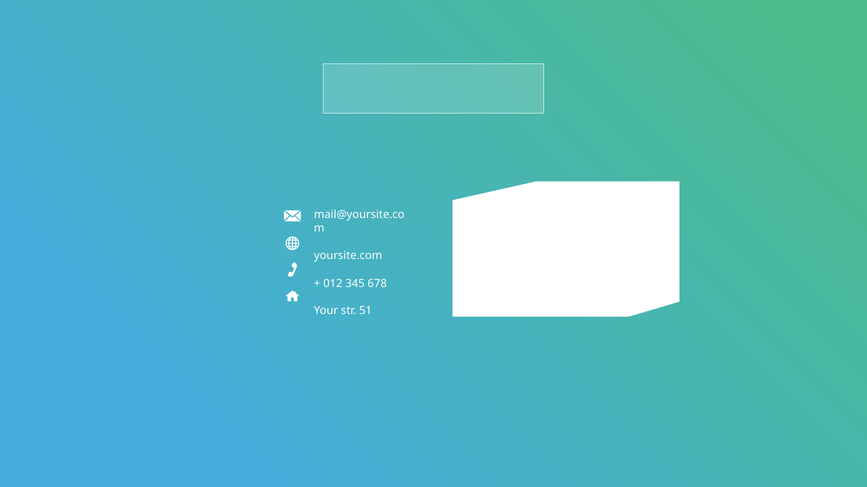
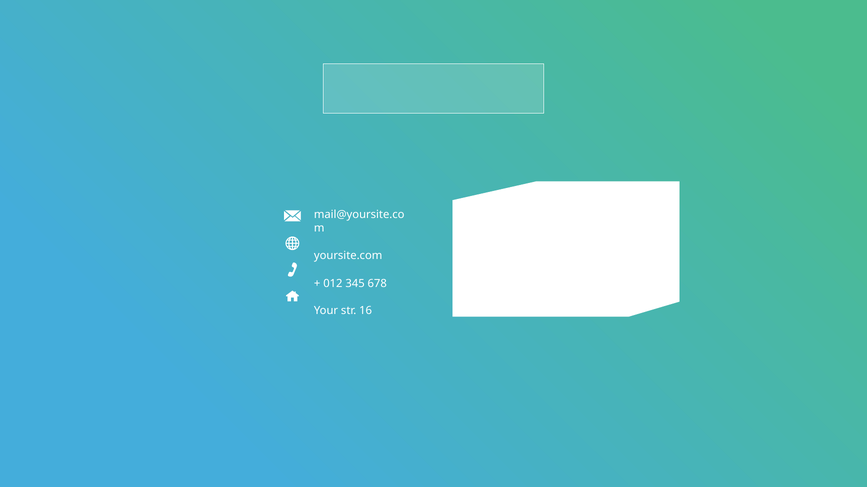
51: 51 -> 16
